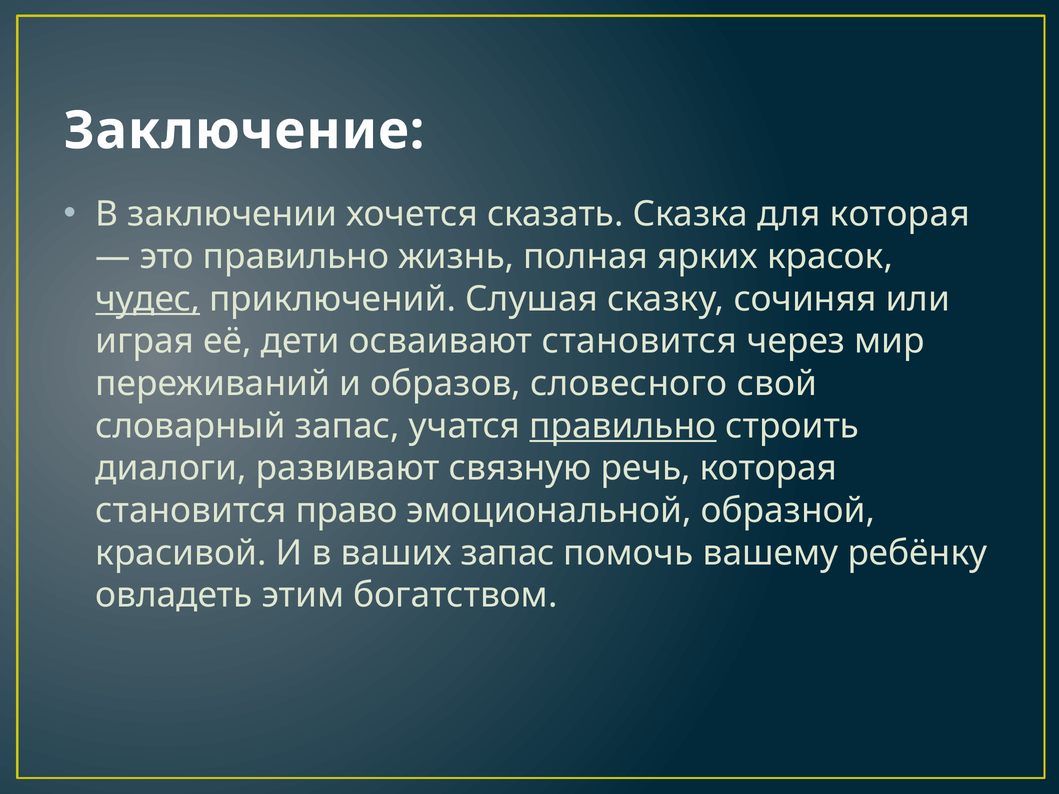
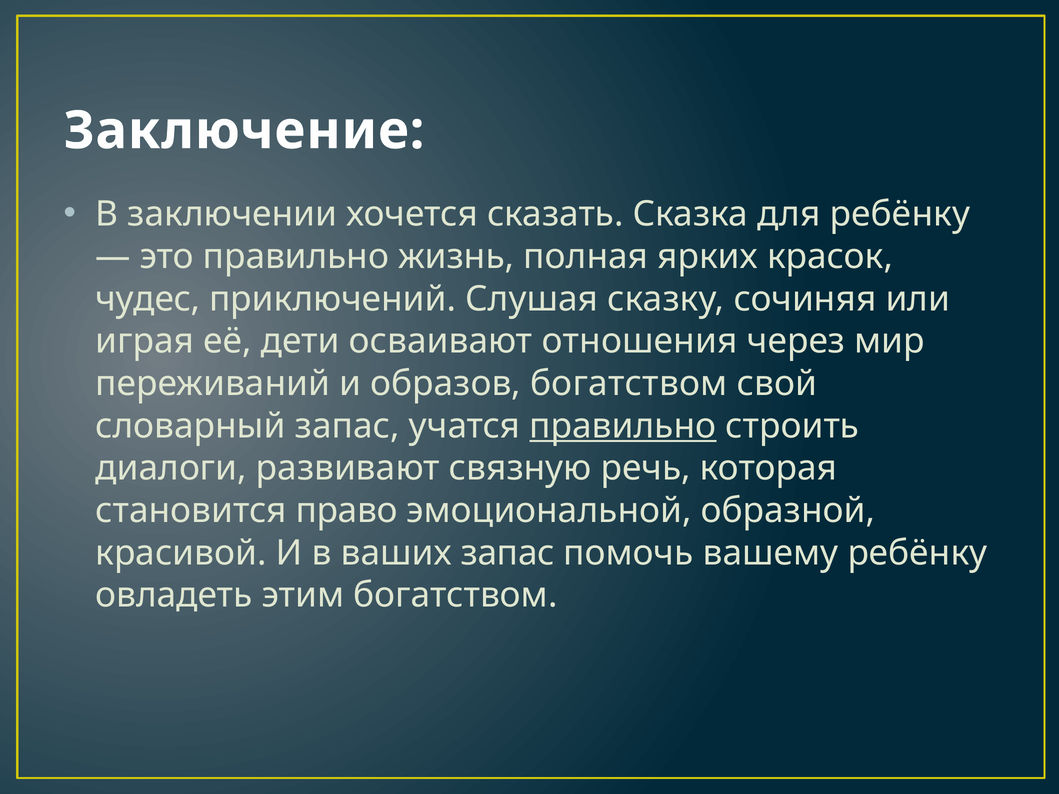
для которая: которая -> ребёнку
чудес underline: present -> none
осваивают становится: становится -> отношения
образов словесного: словесного -> богатством
